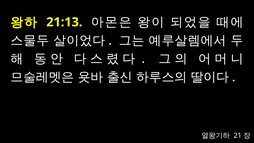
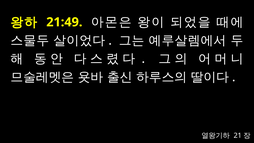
21:13: 21:13 -> 21:49
